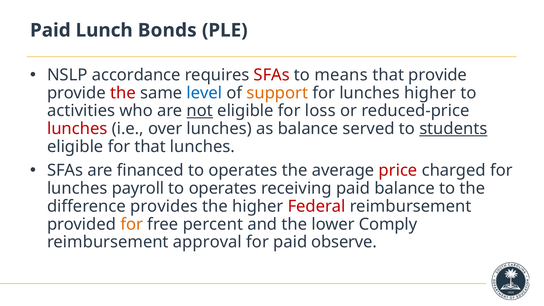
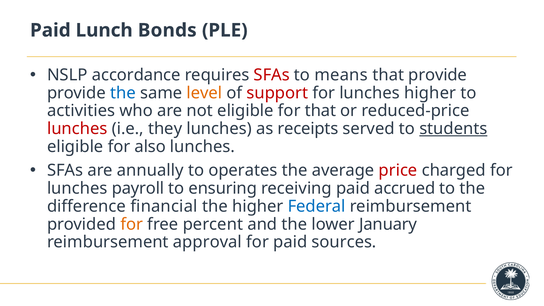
the at (123, 93) colour: red -> blue
level colour: blue -> orange
support colour: orange -> red
not underline: present -> none
for loss: loss -> that
over: over -> they
as balance: balance -> receipts
for that: that -> also
financed: financed -> annually
operates at (223, 188): operates -> ensuring
paid balance: balance -> accrued
provides: provides -> financial
Federal colour: red -> blue
Comply: Comply -> January
observe: observe -> sources
